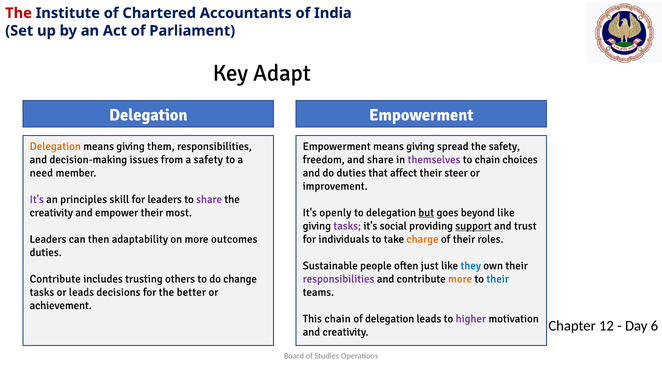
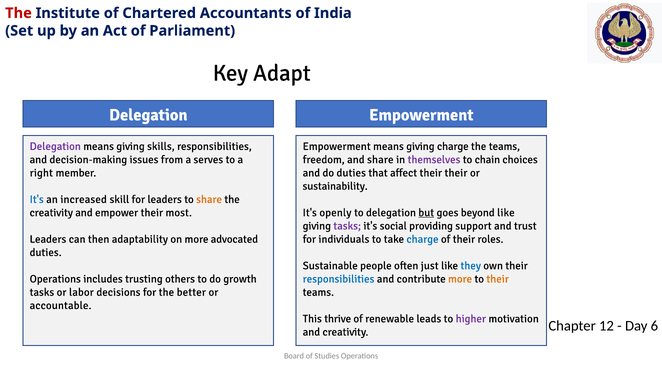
Delegation at (55, 146) colour: orange -> purple
them: them -> skills
giving spread: spread -> charge
the safety: safety -> teams
a safety: safety -> serves
need: need -> right
their steer: steer -> their
improvement: improvement -> sustainability
It's at (37, 199) colour: purple -> blue
principles: principles -> increased
share at (209, 199) colour: purple -> orange
support underline: present -> none
outcomes: outcomes -> advocated
charge at (422, 239) colour: orange -> blue
Contribute at (55, 278): Contribute -> Operations
change: change -> growth
responsibilities at (339, 278) colour: purple -> blue
their at (498, 278) colour: blue -> orange
or leads: leads -> labor
achievement: achievement -> accountable
This chain: chain -> thrive
of delegation: delegation -> renewable
